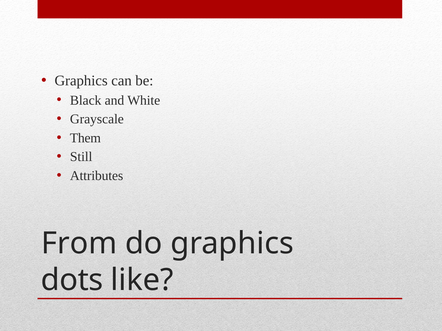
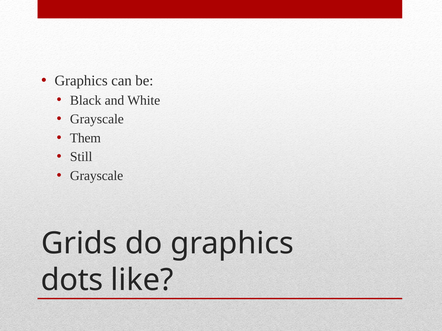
Attributes at (97, 176): Attributes -> Grayscale
From: From -> Grids
